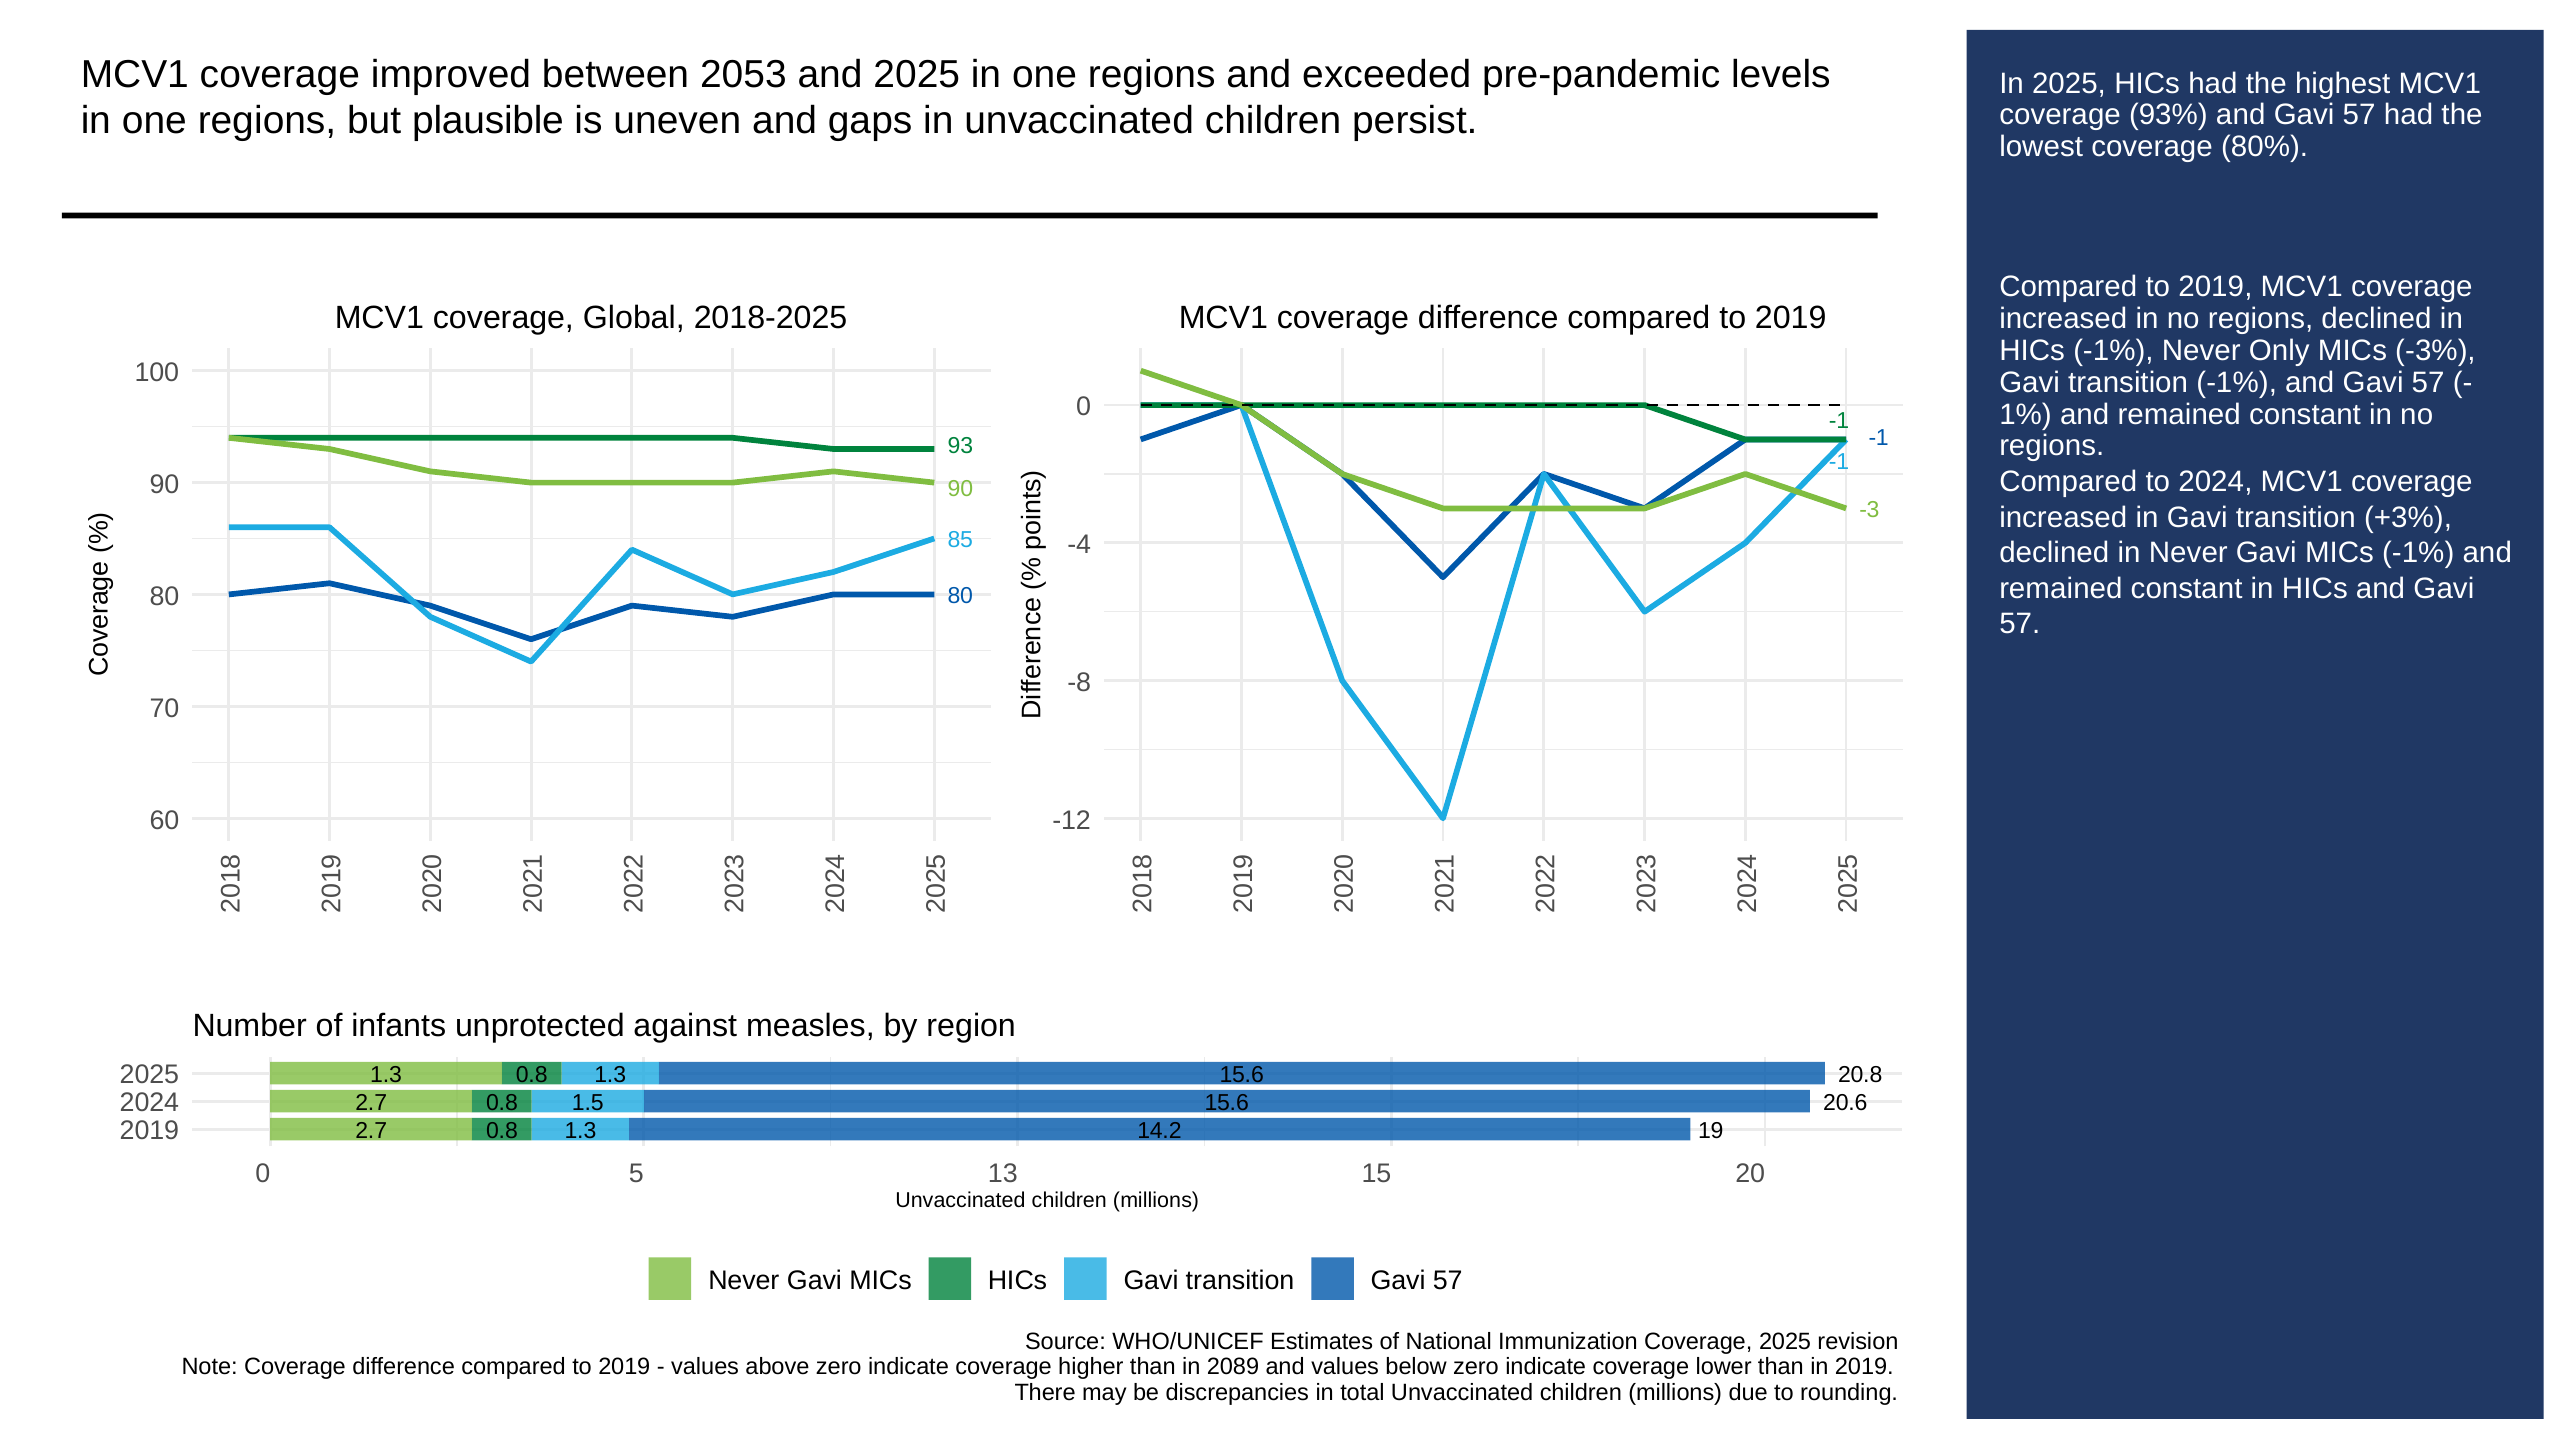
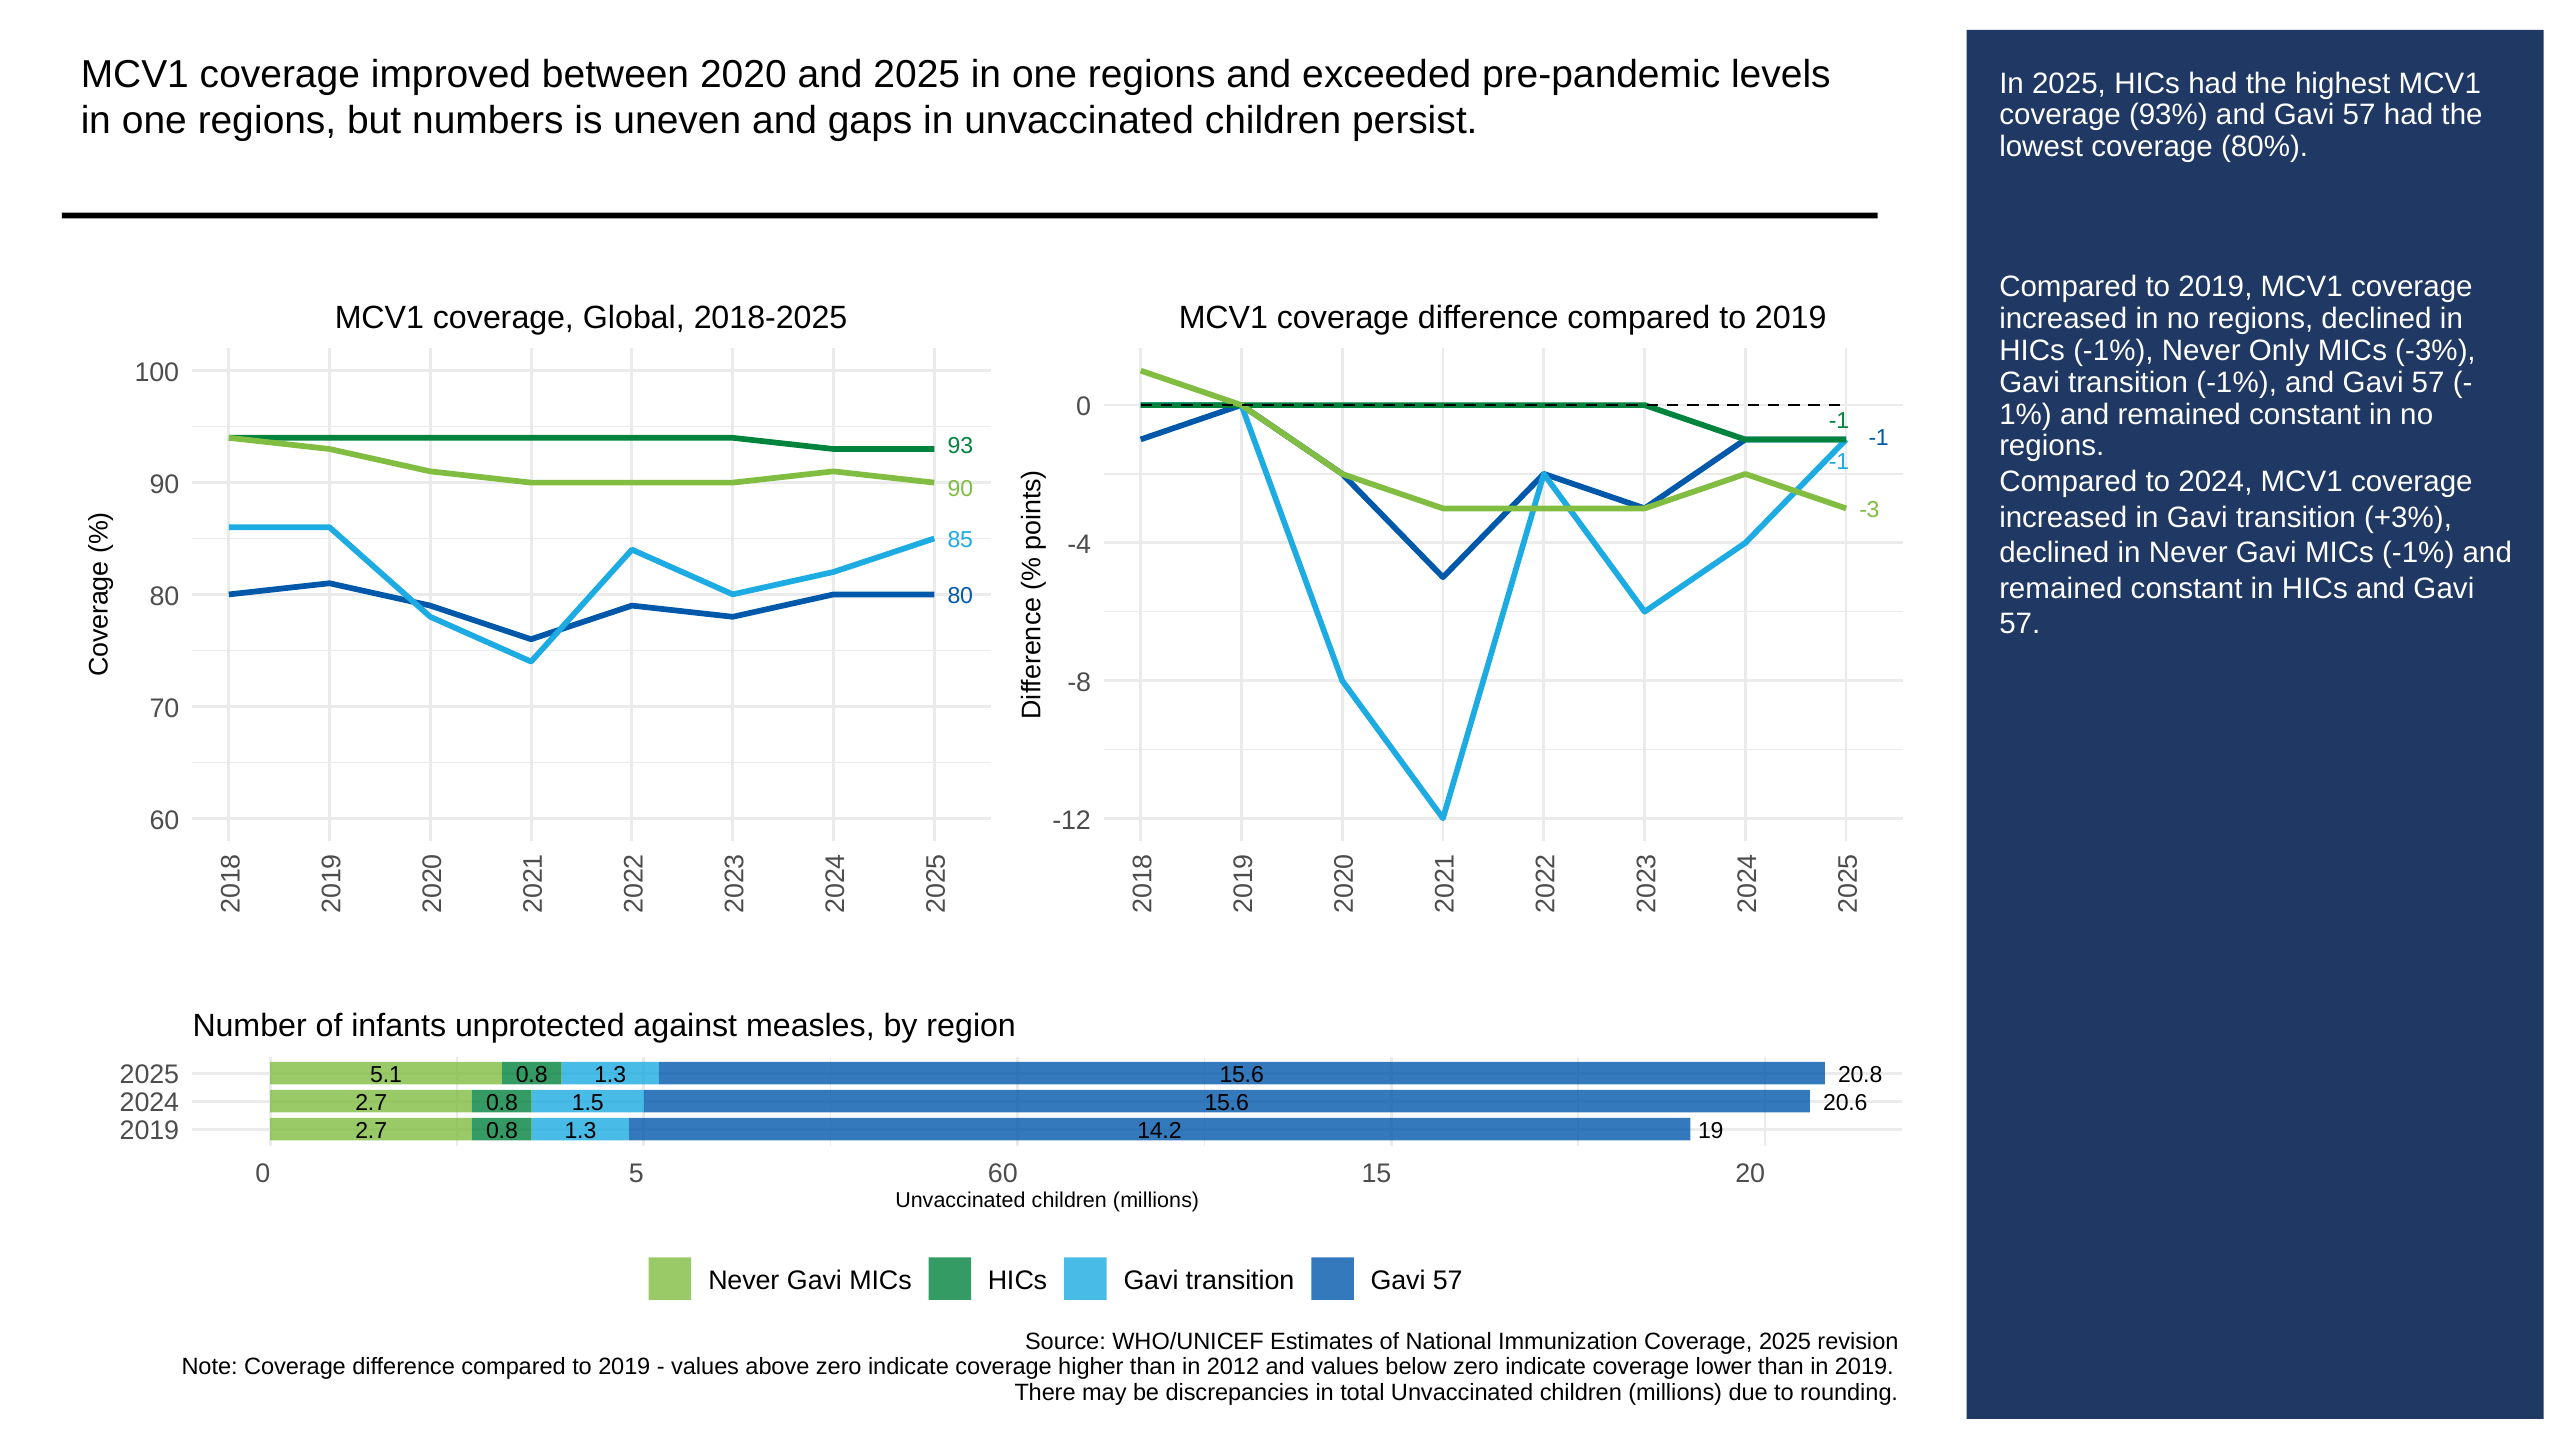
2053: 2053 -> 2020
plausible: plausible -> numbers
1.3 at (386, 1075): 1.3 -> 5.1
5 13: 13 -> 60
2089: 2089 -> 2012
